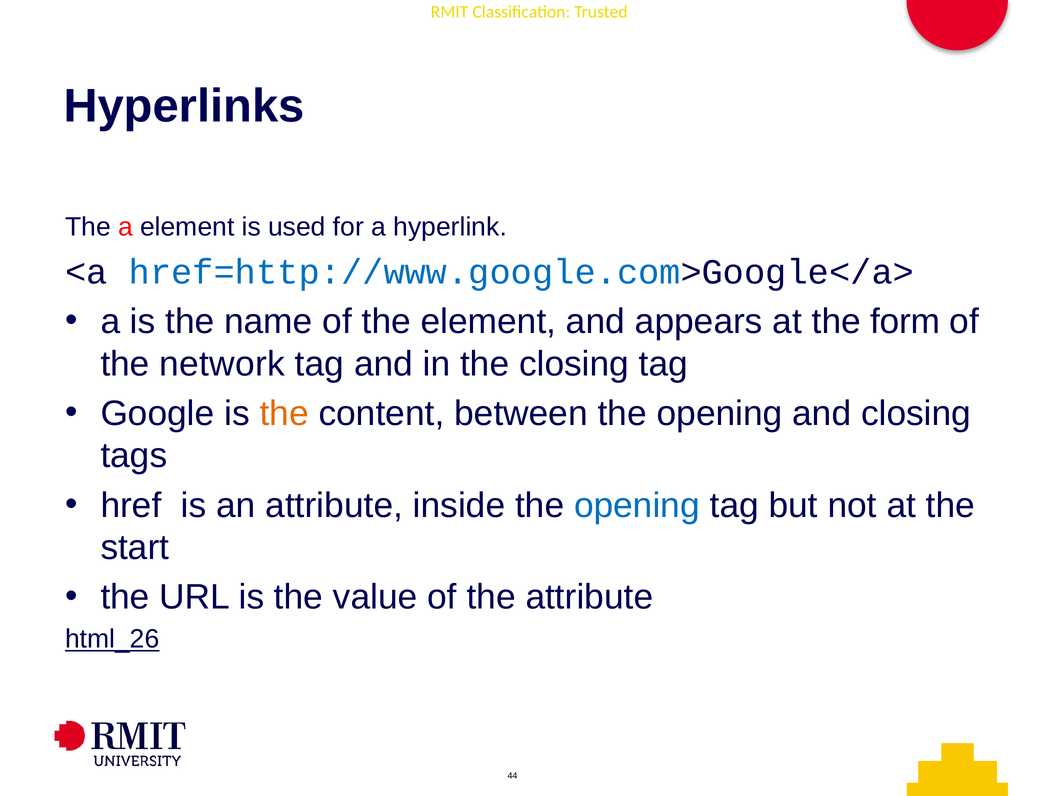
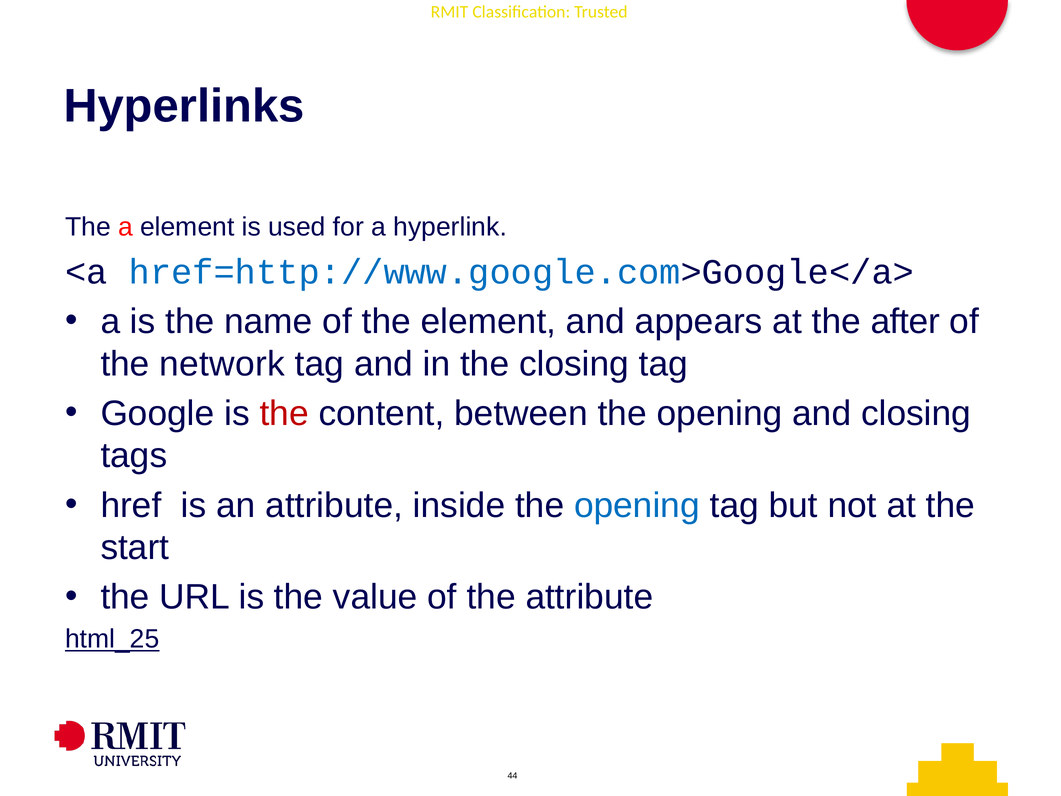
form: form -> after
the at (284, 413) colour: orange -> red
html_26: html_26 -> html_25
